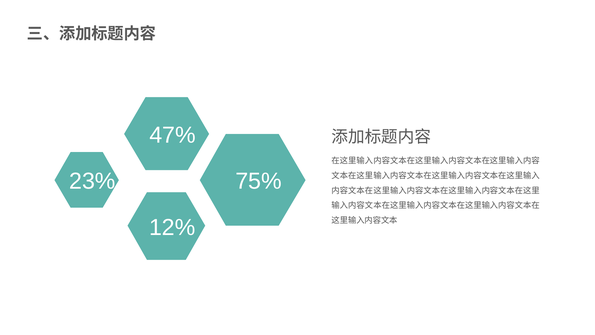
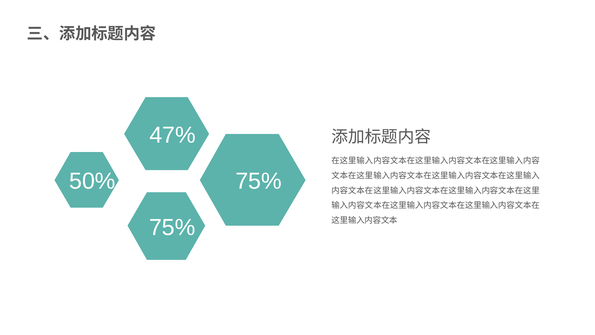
23%: 23% -> 50%
12% at (172, 227): 12% -> 75%
